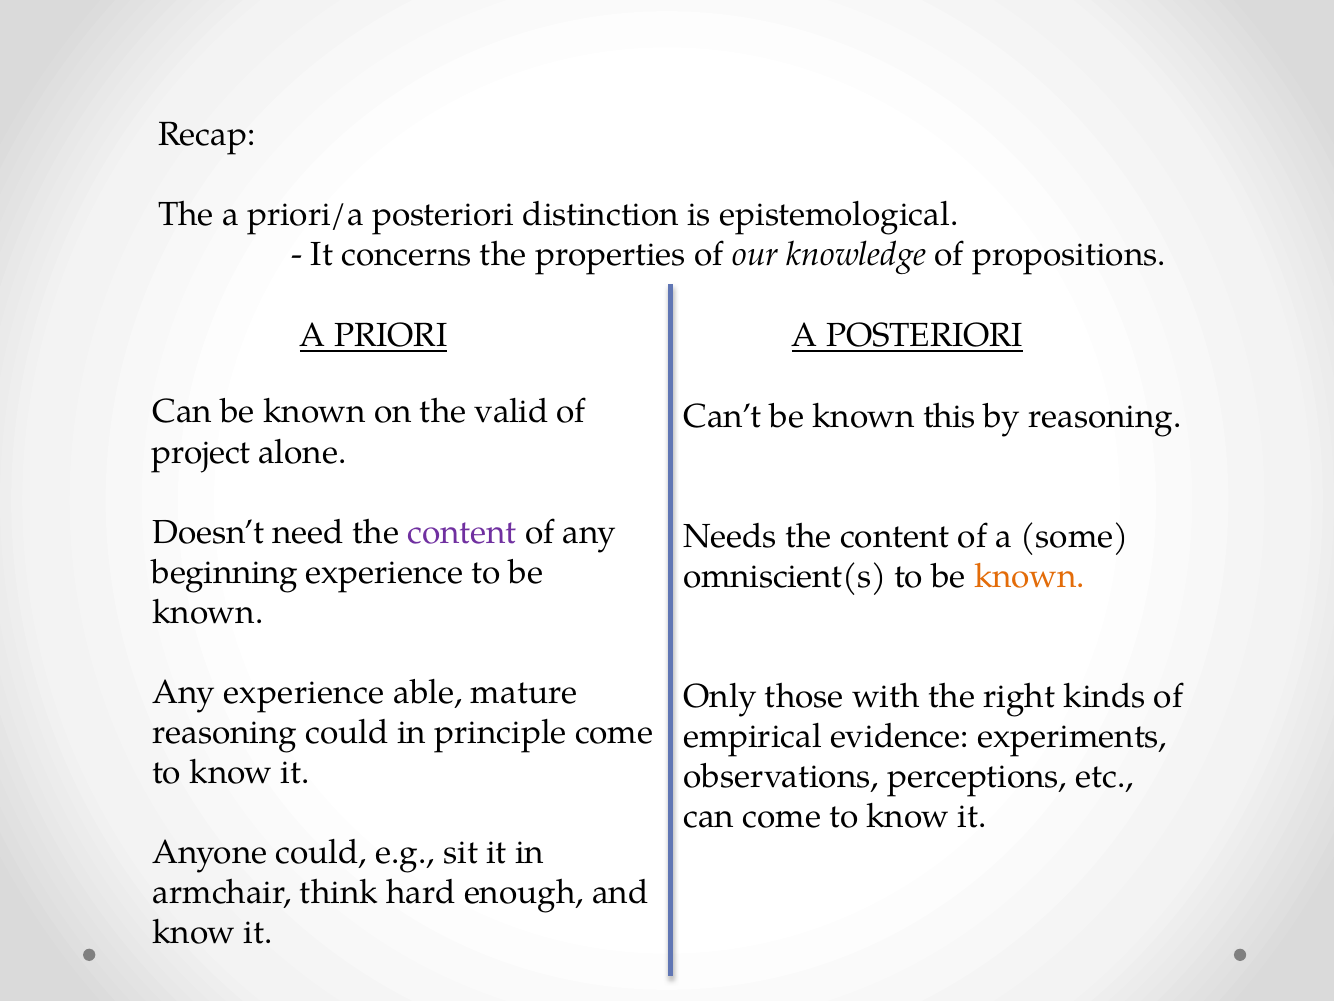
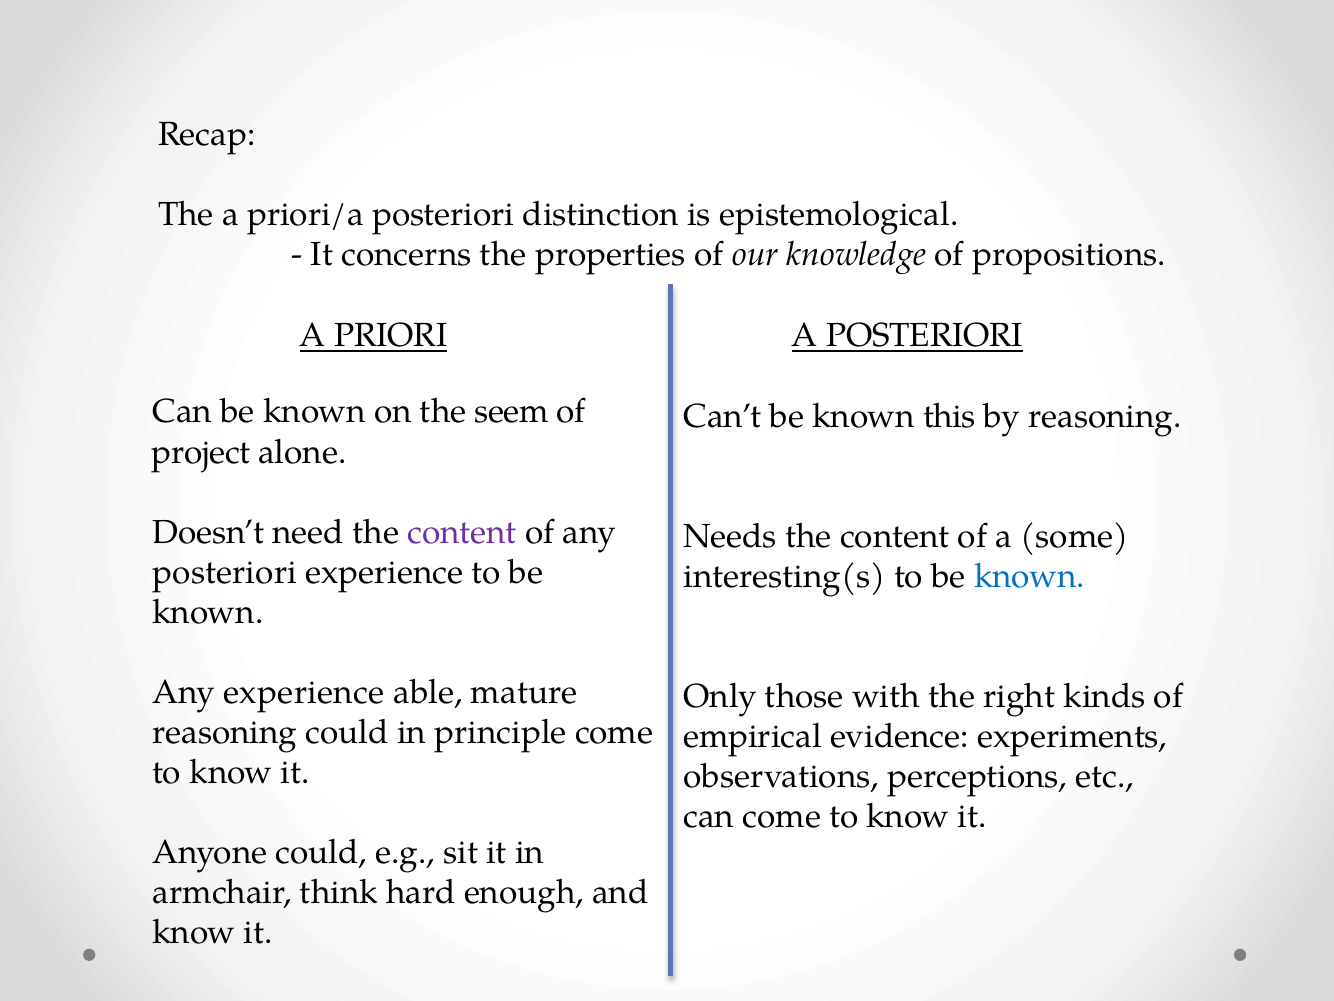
valid: valid -> seem
beginning at (225, 572): beginning -> posteriori
omniscient(s: omniscient(s -> interesting(s
known at (1030, 576) colour: orange -> blue
